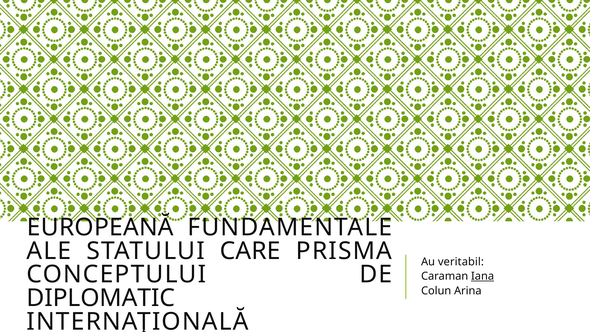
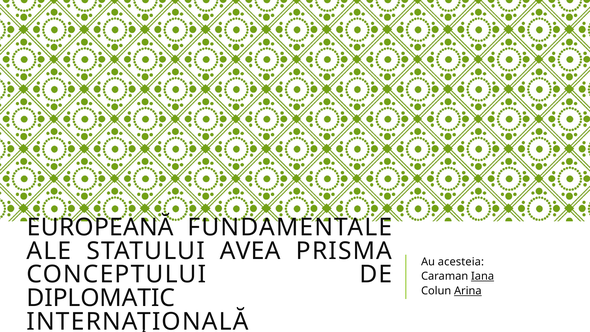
CARE: CARE -> AVEA
veritabil: veritabil -> acesteia
Arina underline: none -> present
